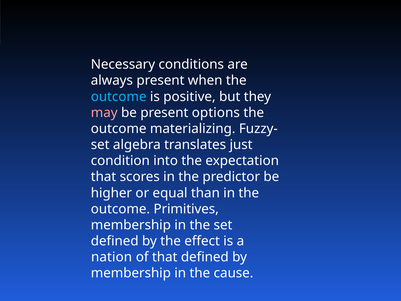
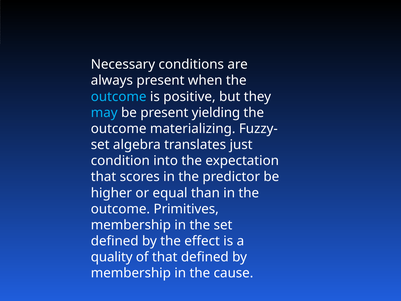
may colour: pink -> light blue
options: options -> yielding
nation: nation -> quality
